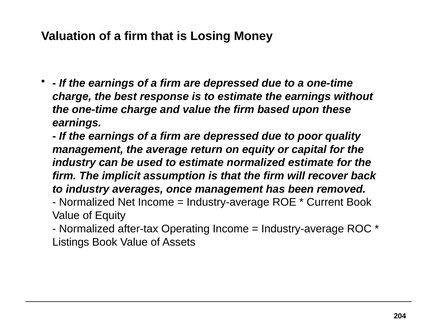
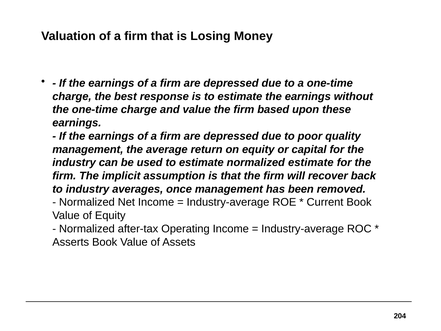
Listings: Listings -> Asserts
